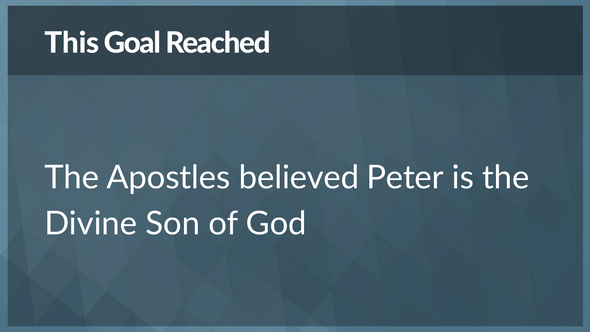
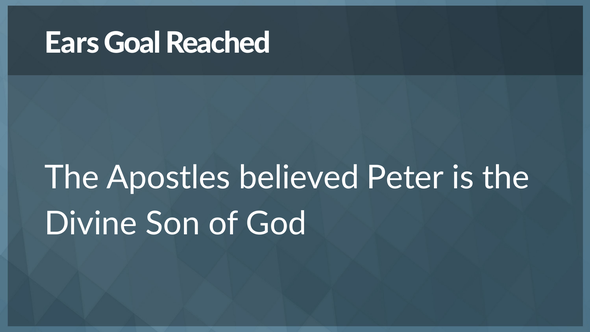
This: This -> Ears
